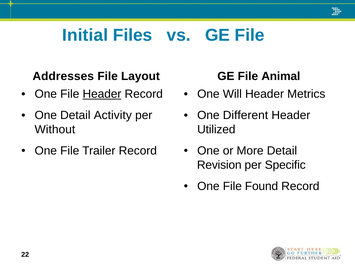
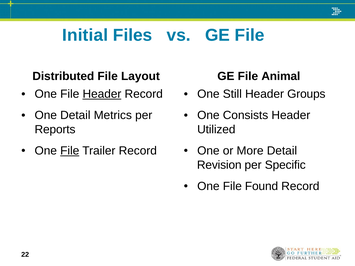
Addresses: Addresses -> Distributed
Will: Will -> Still
Metrics: Metrics -> Groups
Activity: Activity -> Metrics
Different: Different -> Consists
Without: Without -> Reports
File at (70, 151) underline: none -> present
